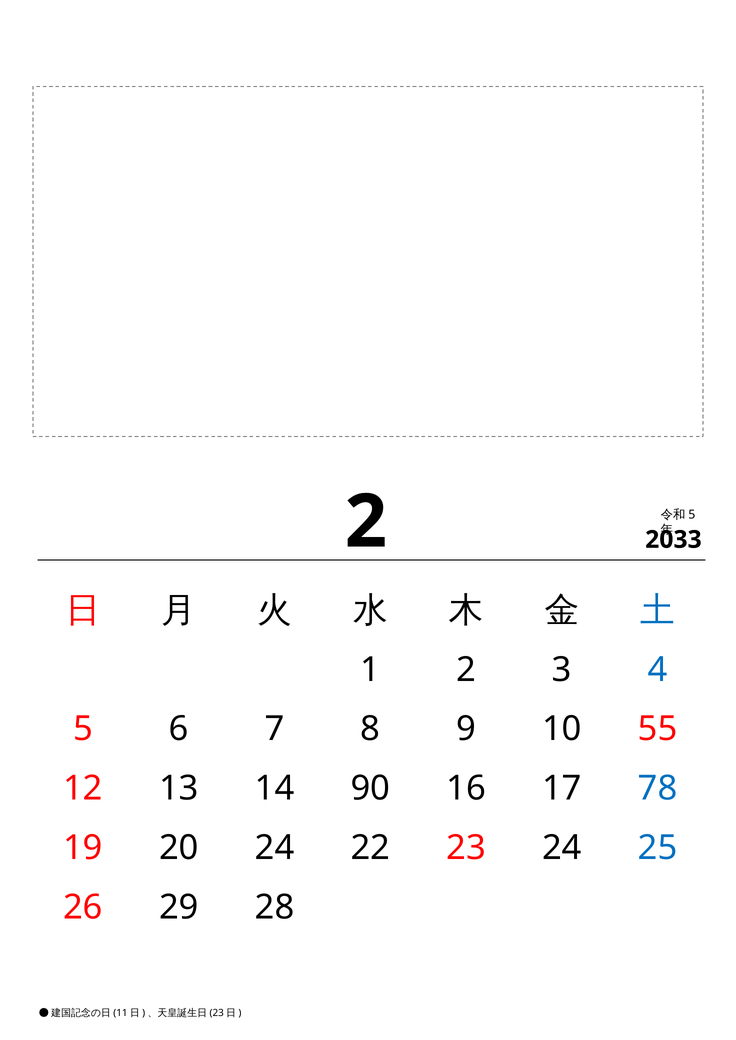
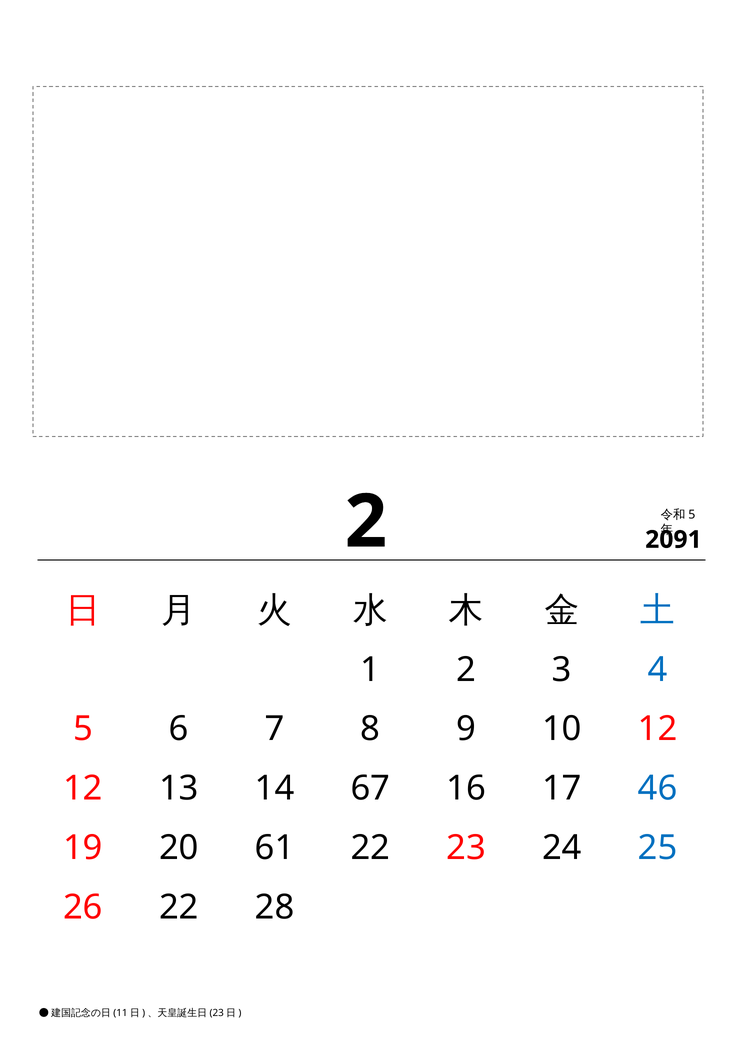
2033: 2033 -> 2091
10 55: 55 -> 12
90: 90 -> 67
78: 78 -> 46
20 24: 24 -> 61
26 29: 29 -> 22
